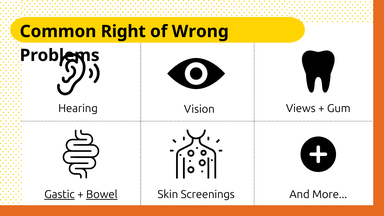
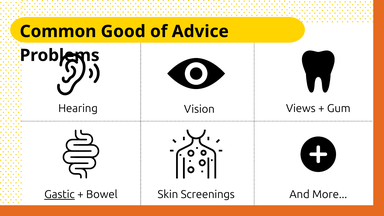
Right: Right -> Good
Wrong: Wrong -> Advice
Bowel underline: present -> none
